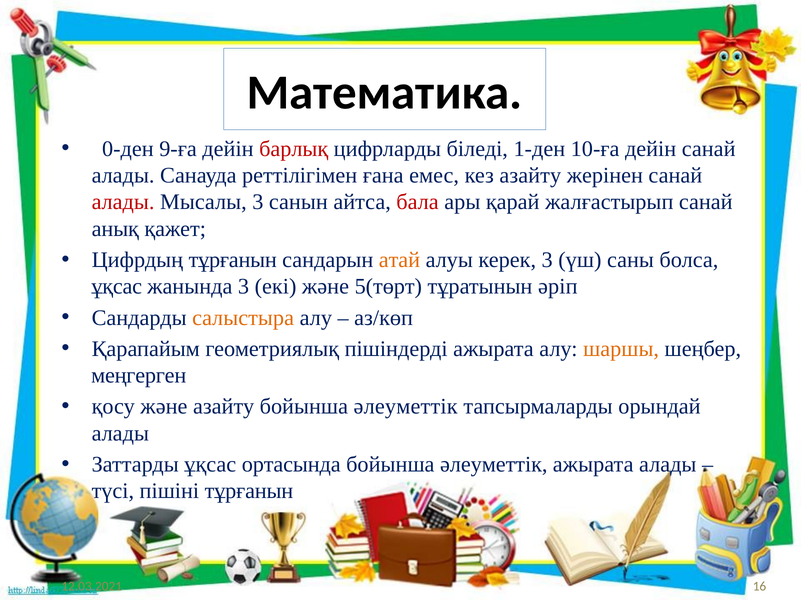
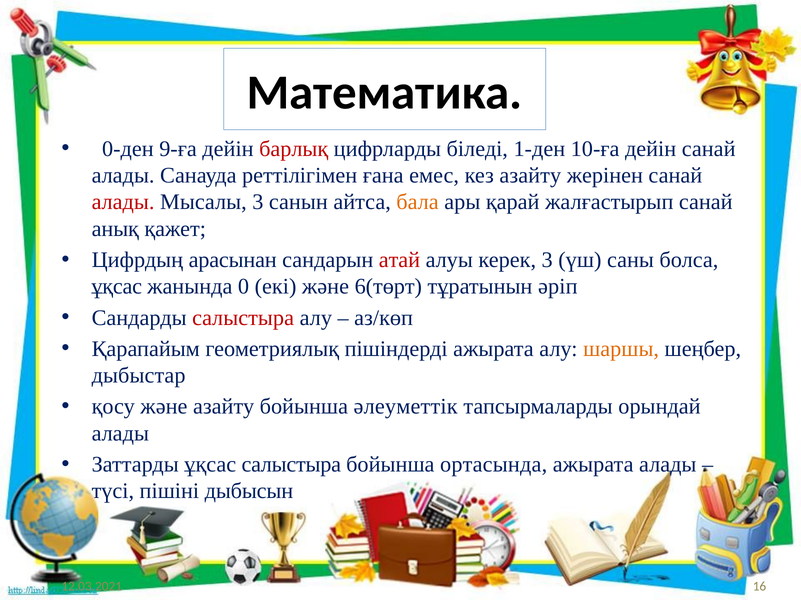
бала colour: red -> orange
Цифрдың тұрғанын: тұрғанын -> арасынан
атай colour: orange -> red
жанында 3: 3 -> 0
5(төрт: 5(төрт -> 6(төрт
салыстыра at (243, 318) colour: orange -> red
меңгерген: меңгерген -> дыбыстар
ұқсас ортасында: ортасында -> салыстыра
әлеуметтік at (494, 465): әлеуметтік -> ортасында
пішіні тұрғанын: тұрғанын -> дыбысын
